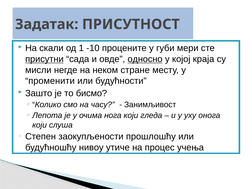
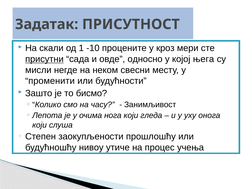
губи: губи -> кроз
односно underline: present -> none
краја: краја -> њега
стране: стране -> свесни
